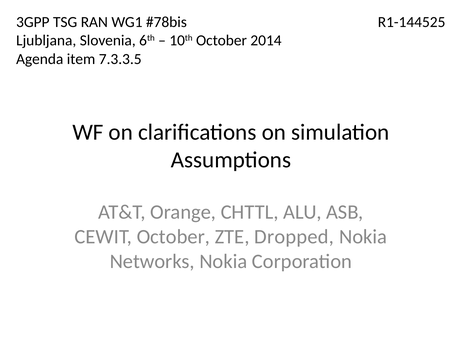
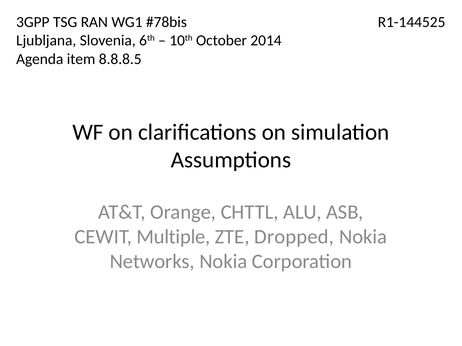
7.3.3.5: 7.3.3.5 -> 8.8.8.5
CEWIT October: October -> Multiple
